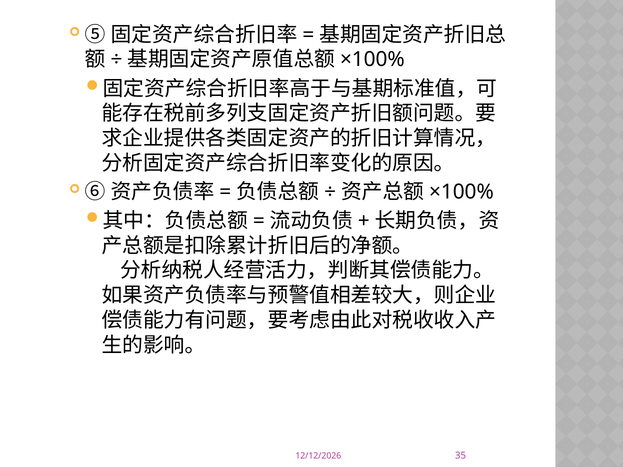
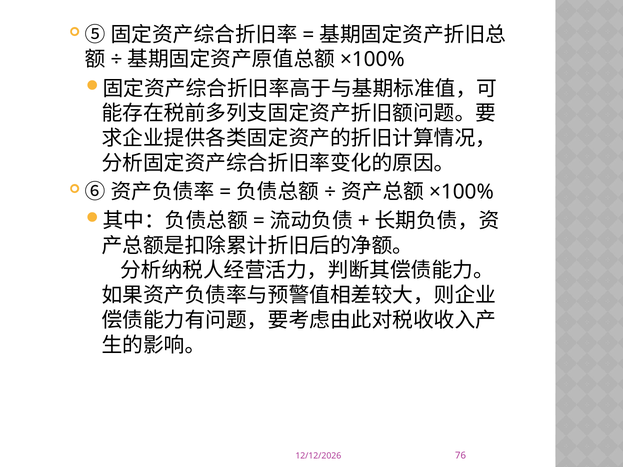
35: 35 -> 76
